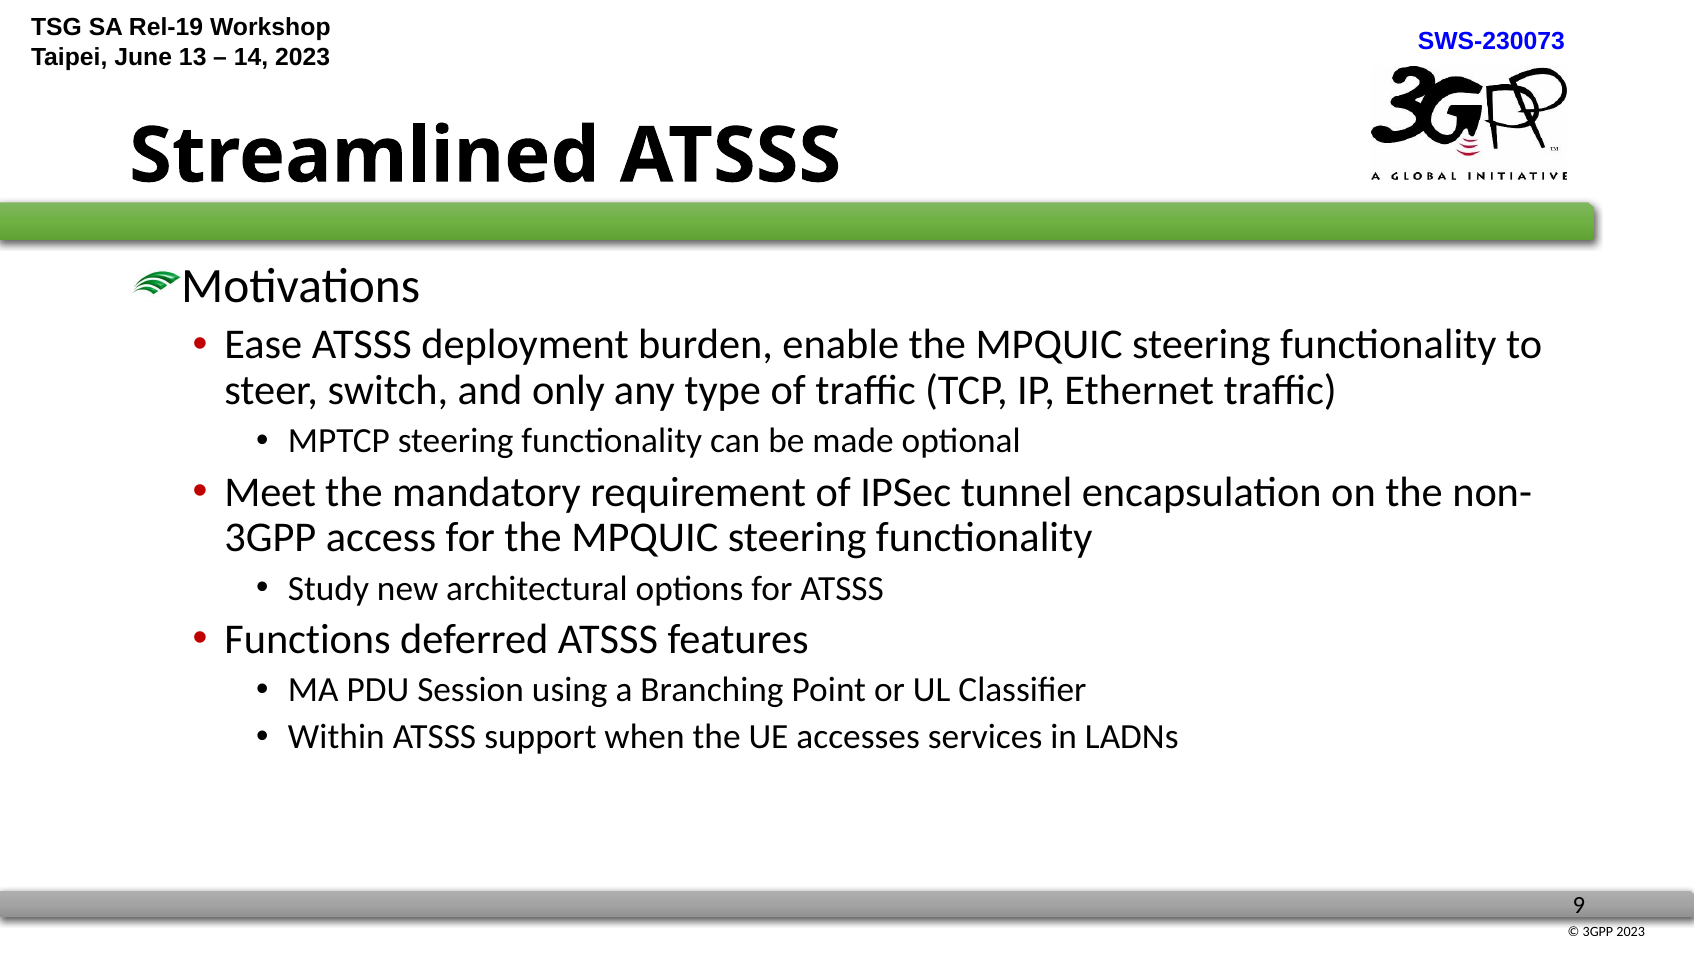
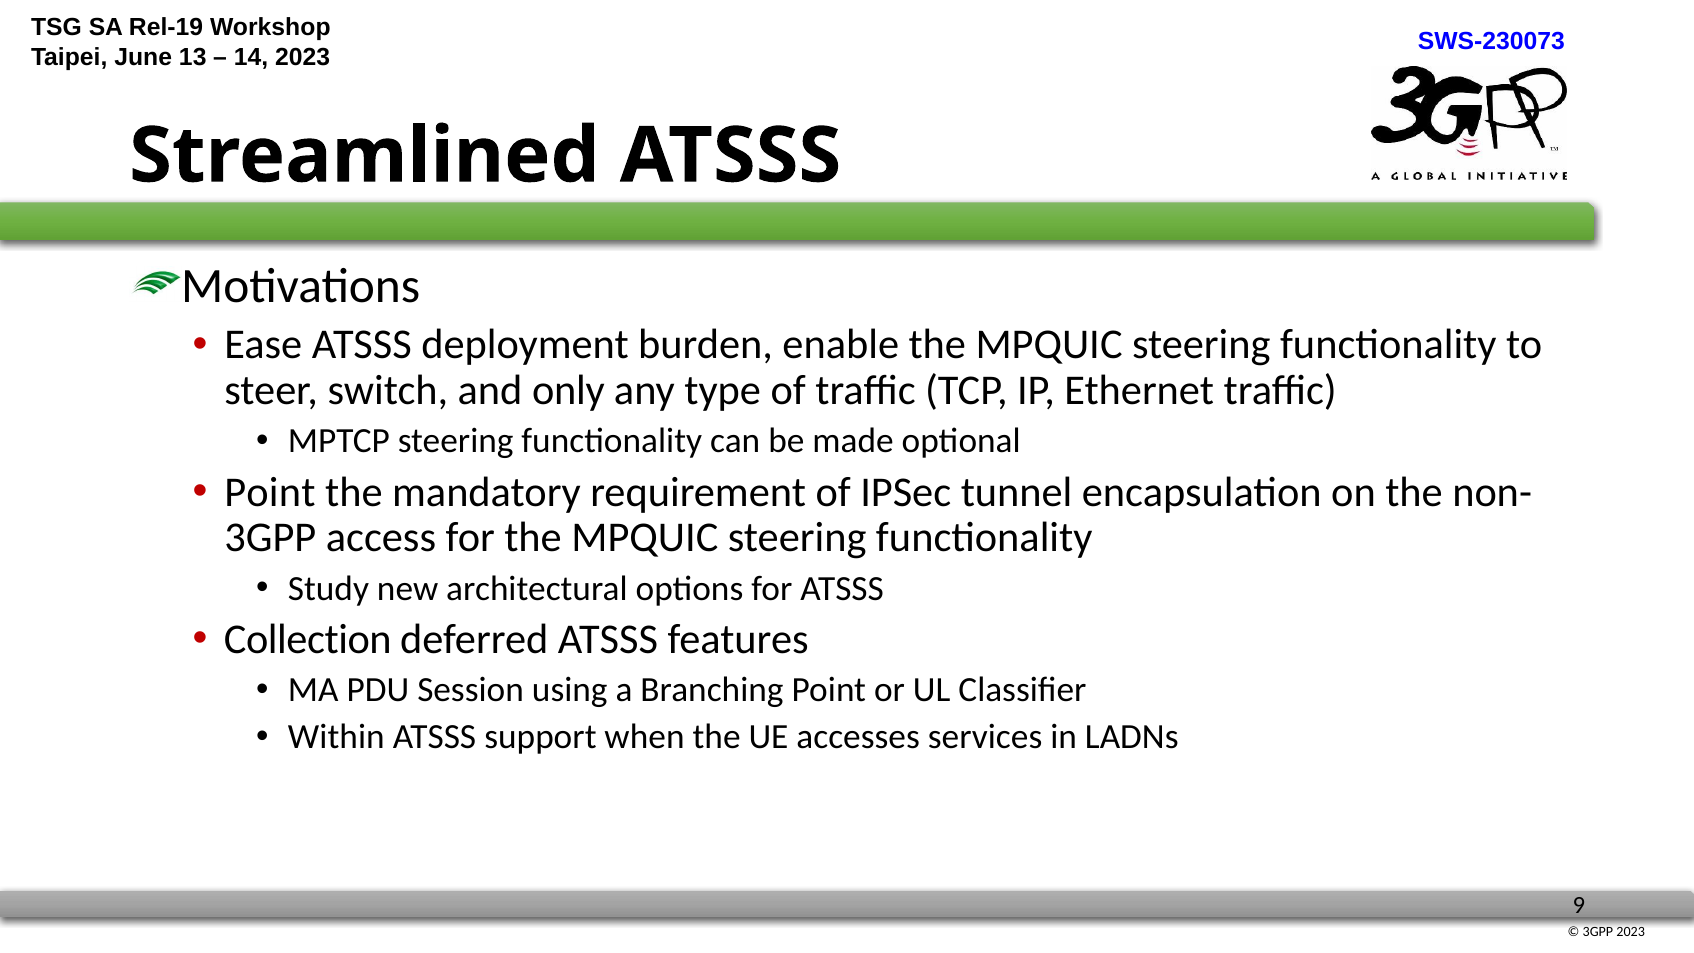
Meet at (270, 492): Meet -> Point
Functions: Functions -> Collection
